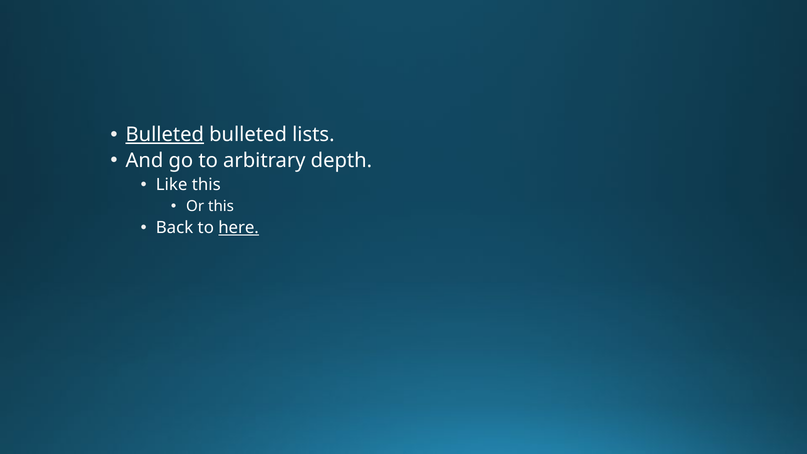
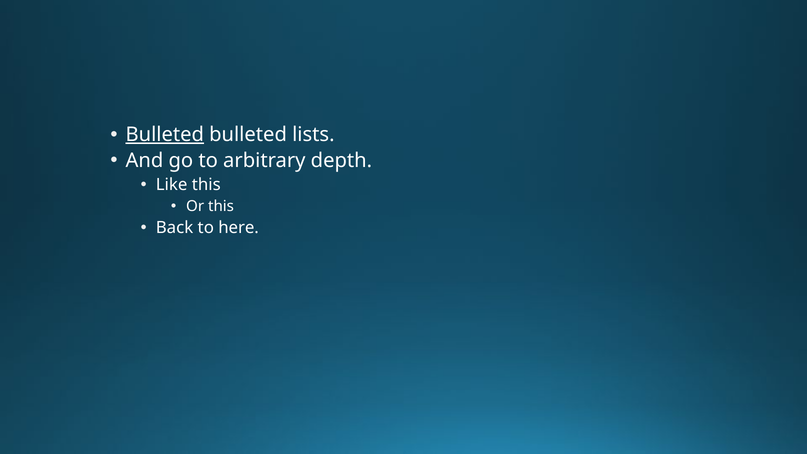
here underline: present -> none
